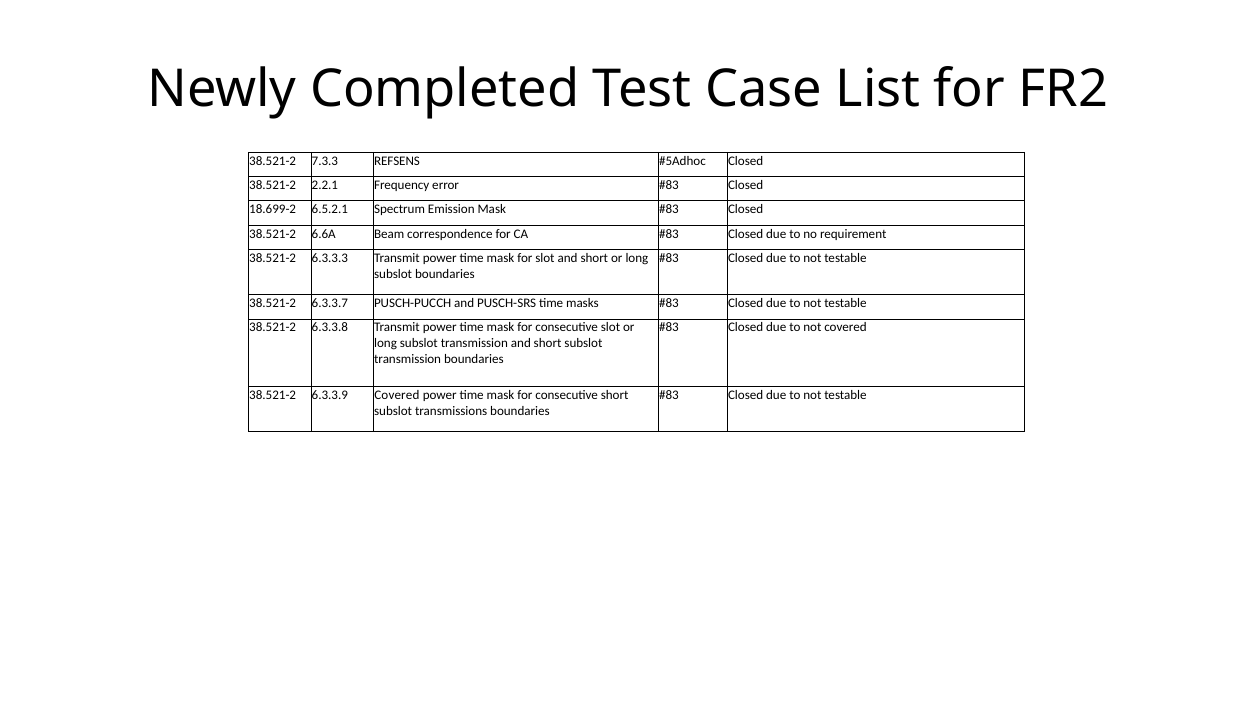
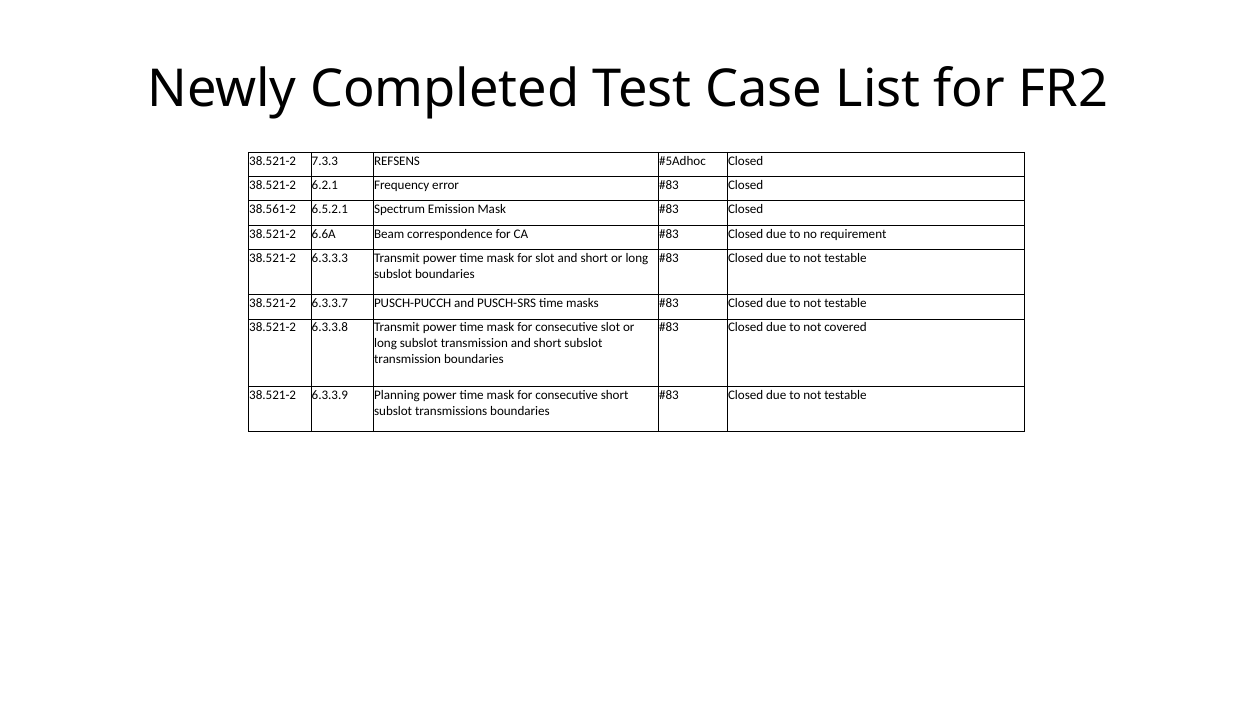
2.2.1: 2.2.1 -> 6.2.1
18.699-2: 18.699-2 -> 38.561-2
6.3.3.9 Covered: Covered -> Planning
